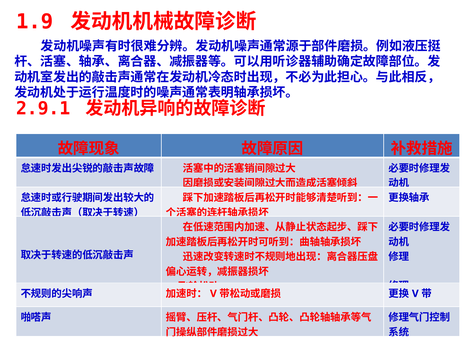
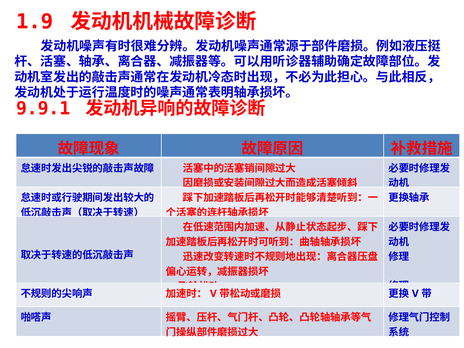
2.9.1: 2.9.1 -> 9.9.1
